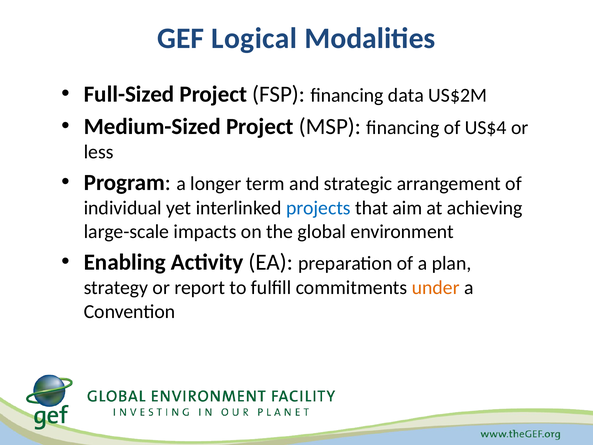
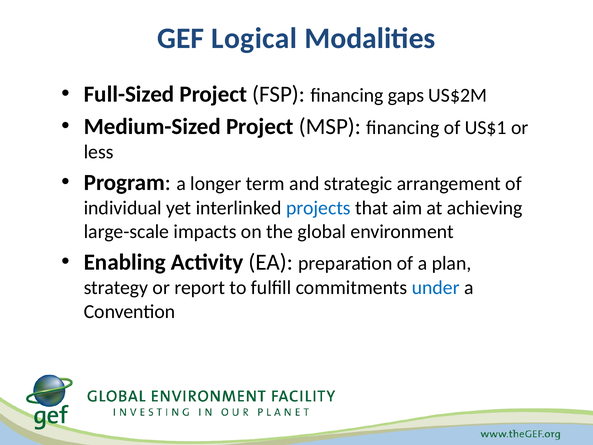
data: data -> gaps
US$4: US$4 -> US$1
under colour: orange -> blue
